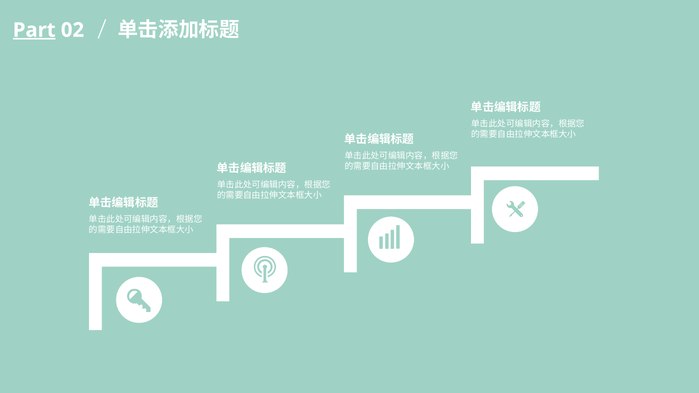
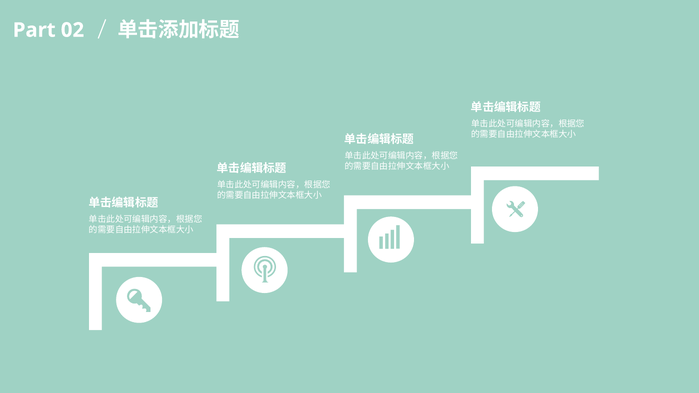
Part underline: present -> none
